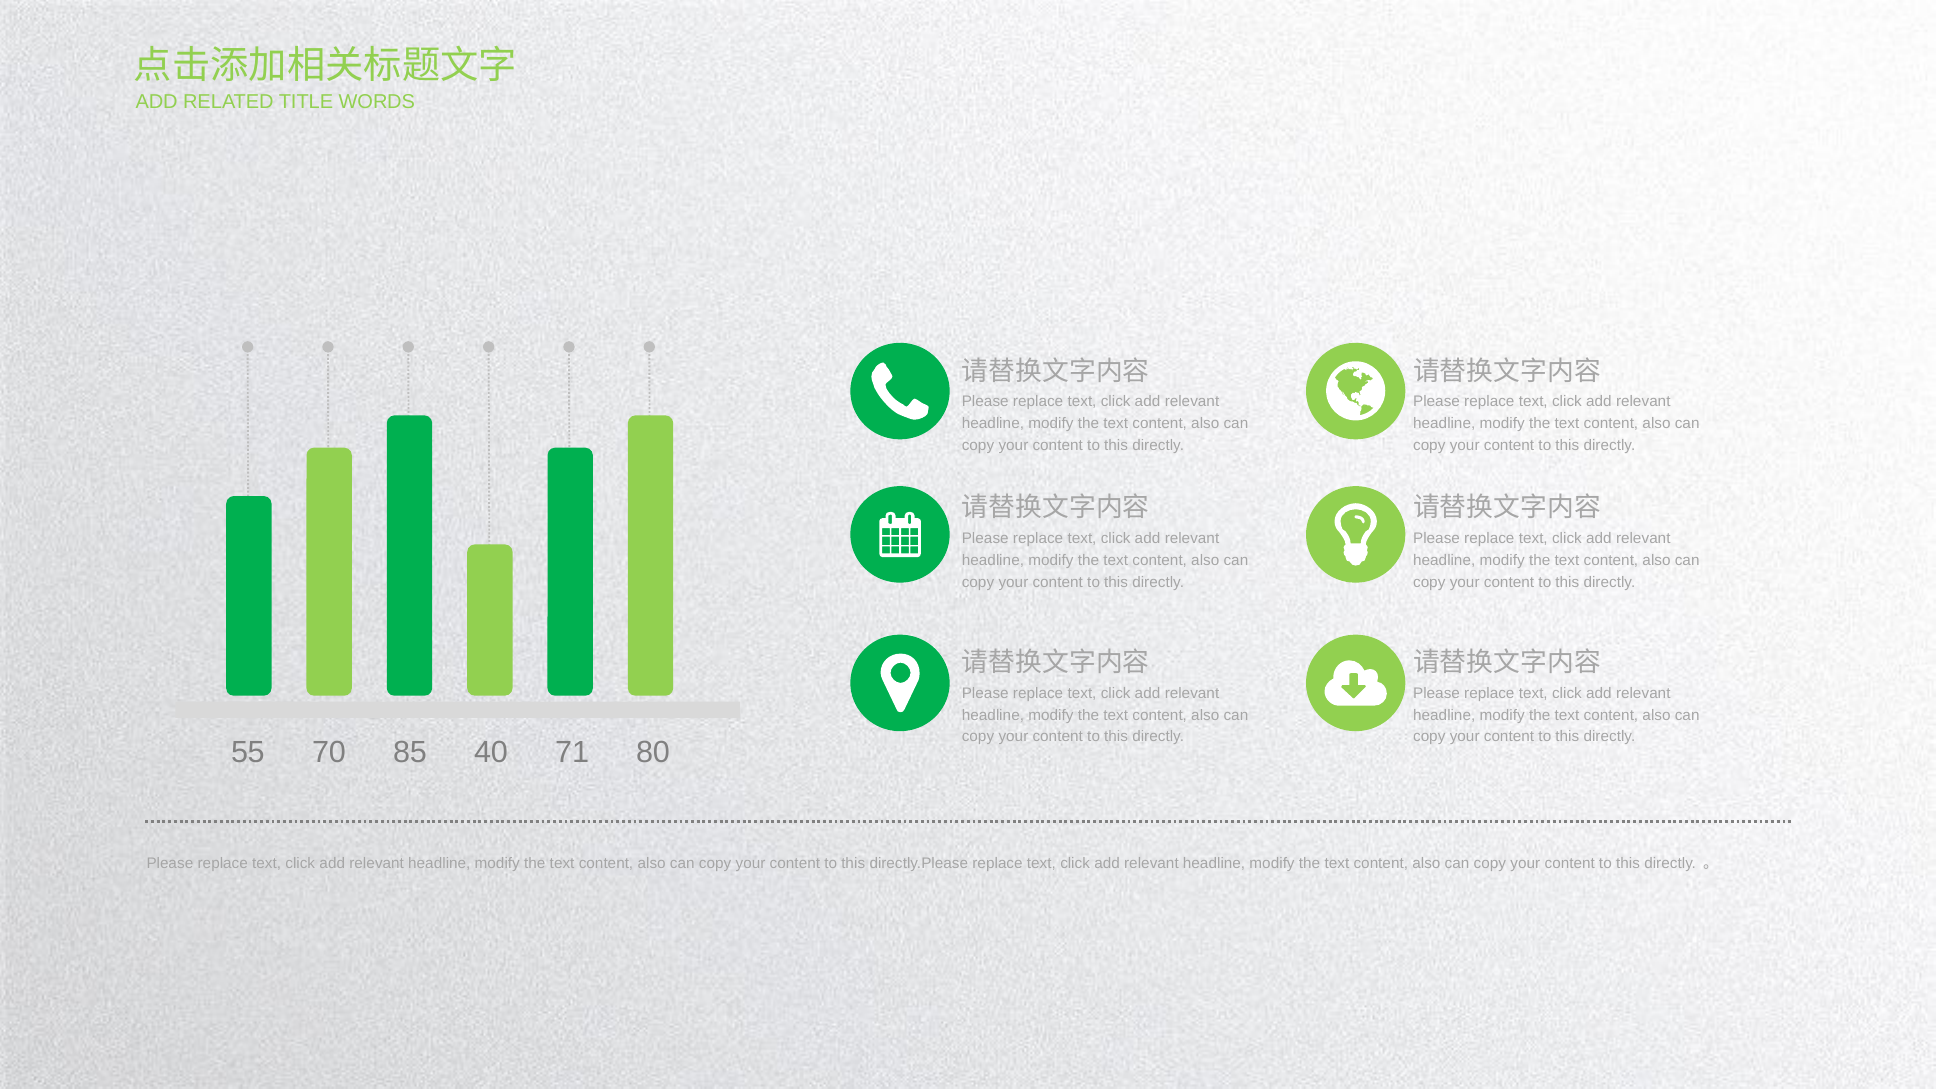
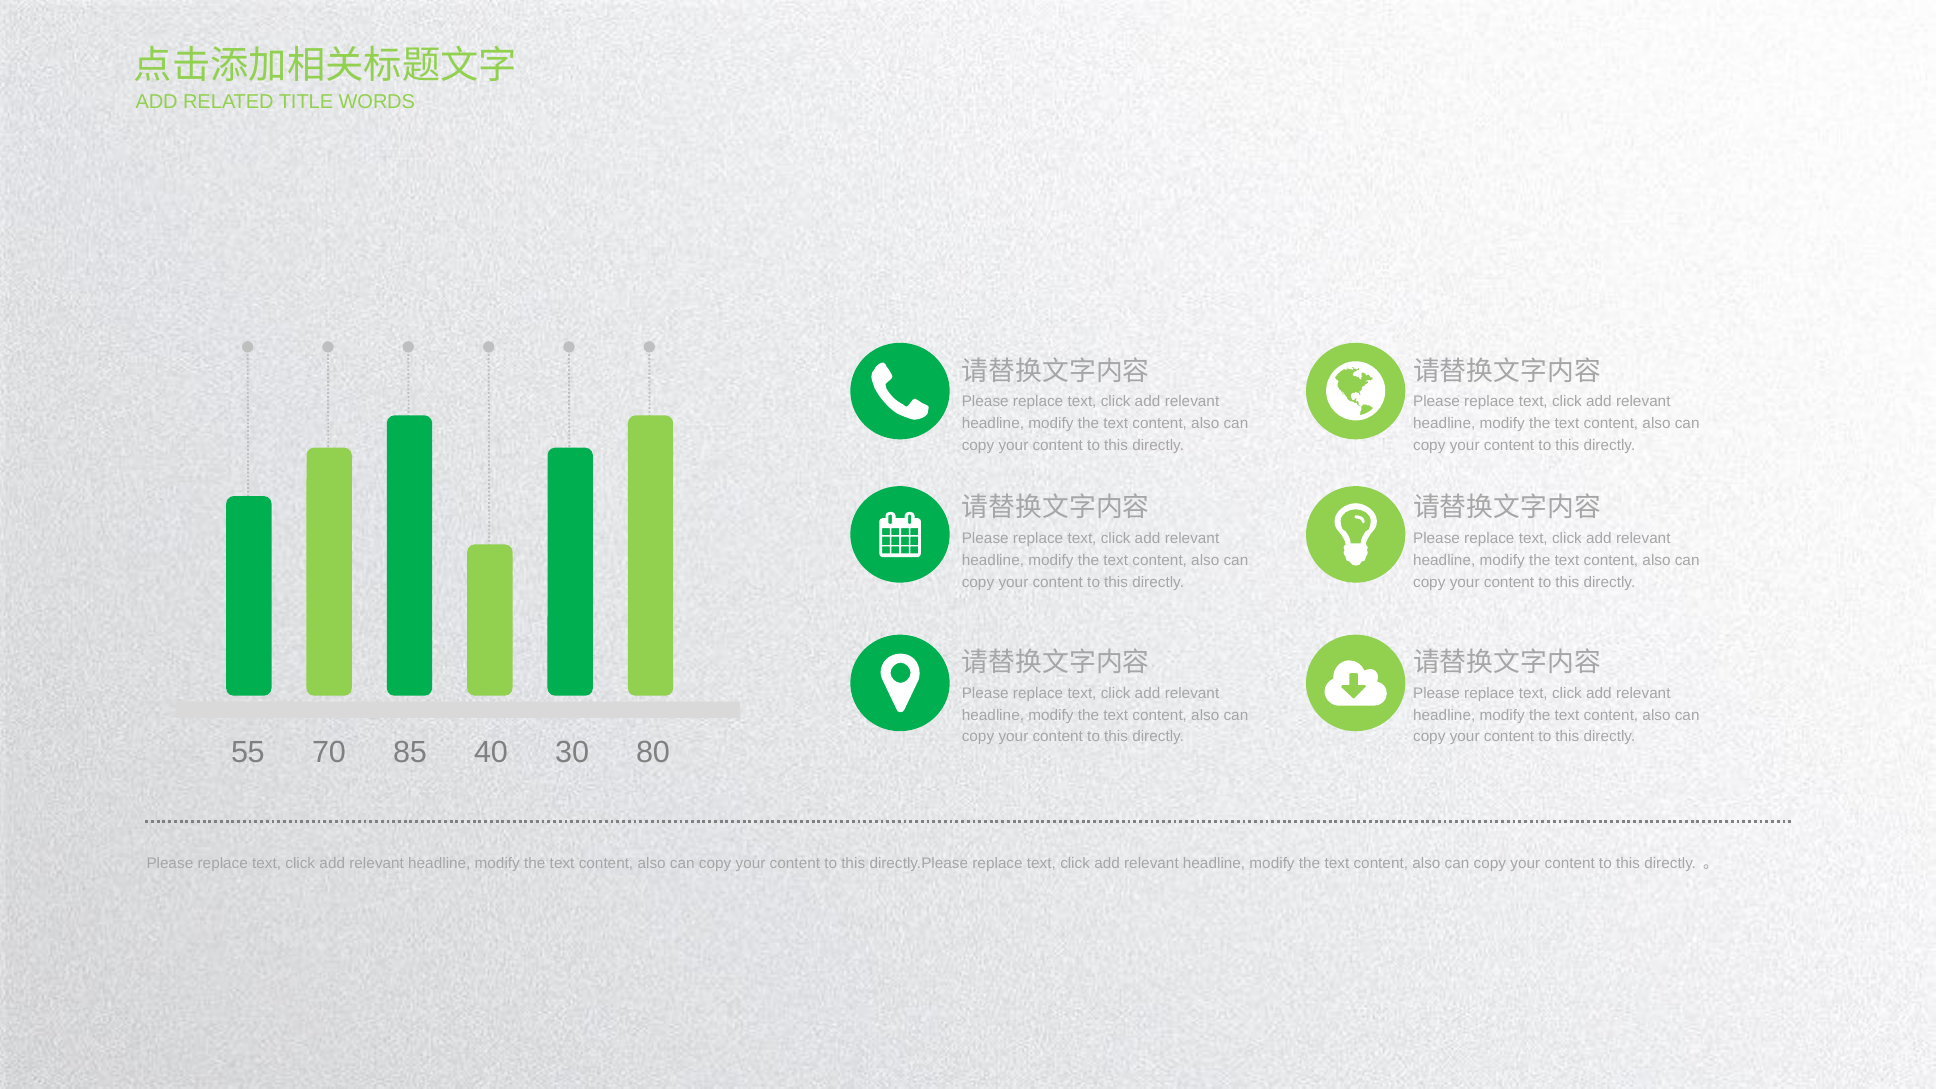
71: 71 -> 30
